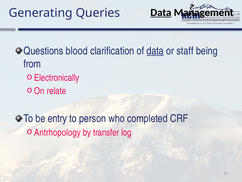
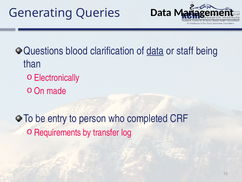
Data at (161, 12) underline: present -> none
from: from -> than
relate: relate -> made
Antrhopology: Antrhopology -> Requirements
